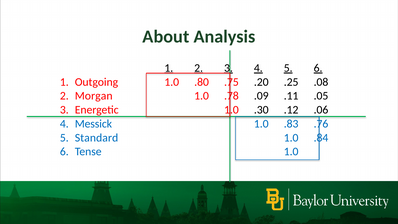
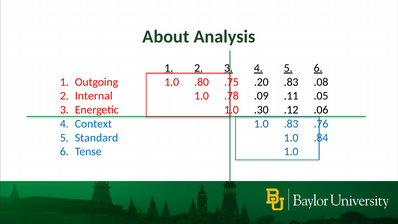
.20 .25: .25 -> .83
Morgan: Morgan -> Internal
Messick: Messick -> Context
